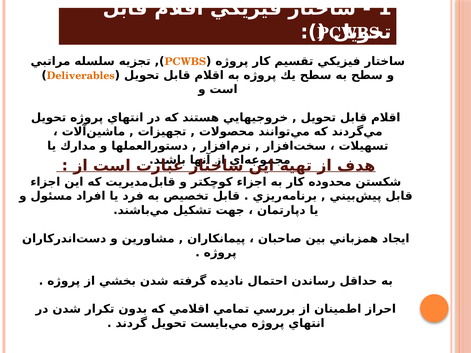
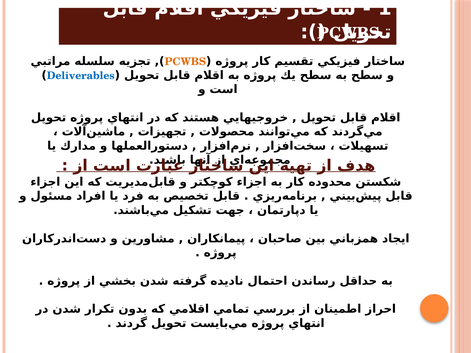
Deliverables colour: orange -> blue
